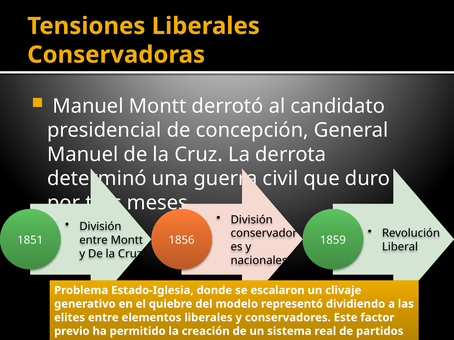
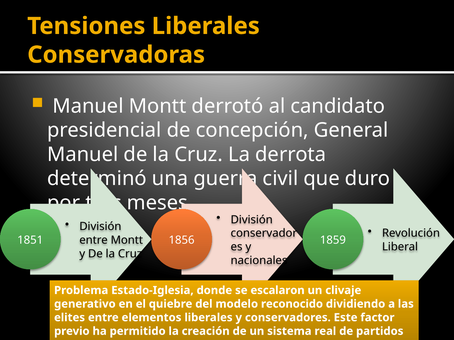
representó: representó -> reconocido
